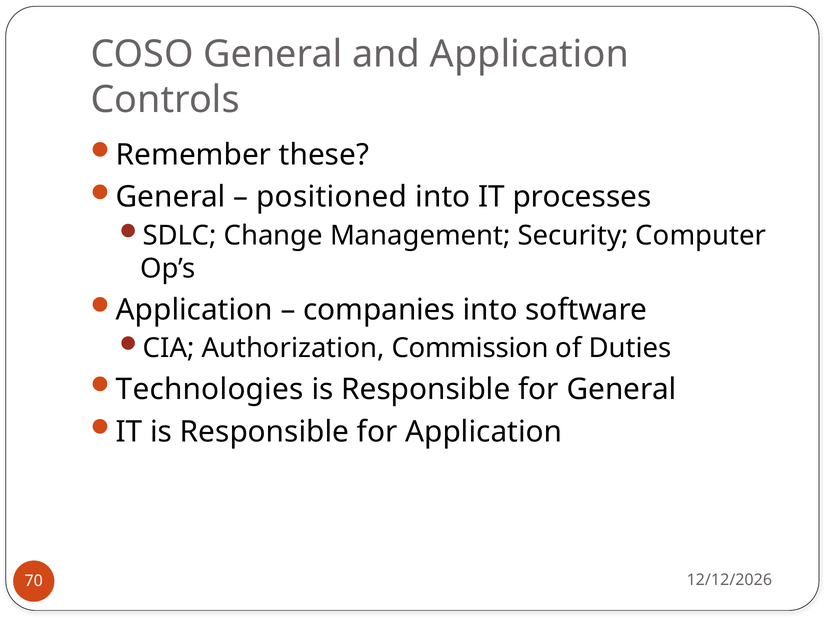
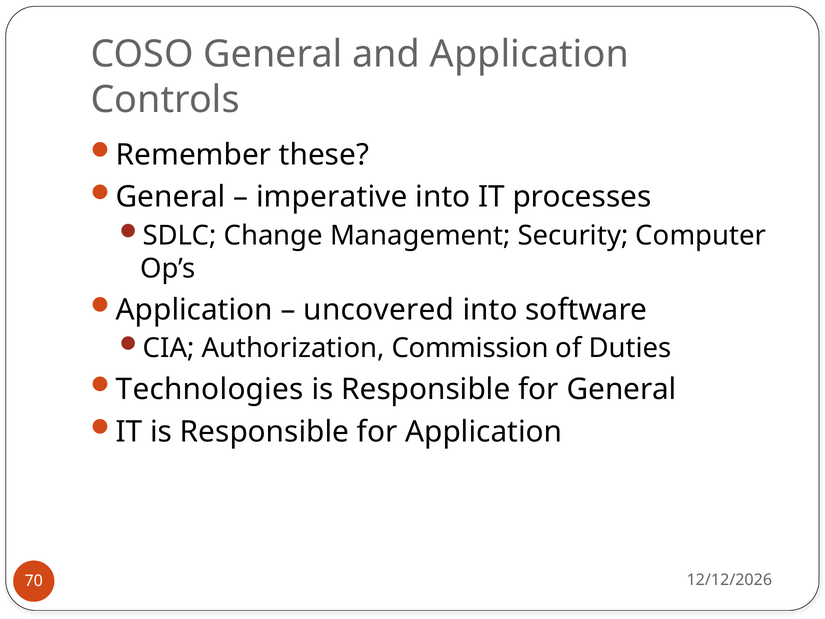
positioned: positioned -> imperative
companies: companies -> uncovered
